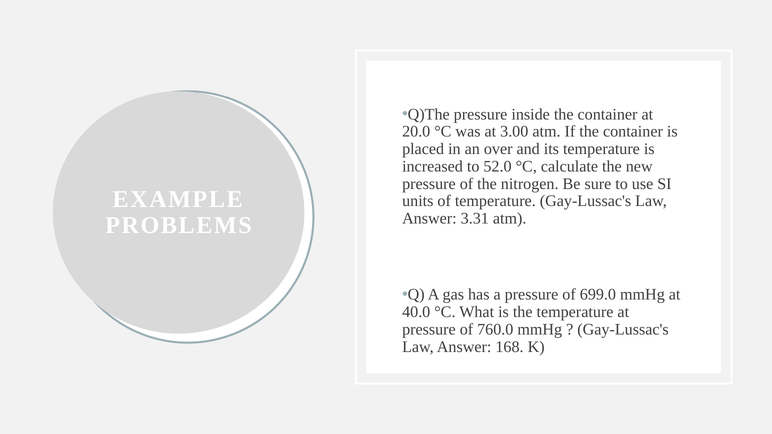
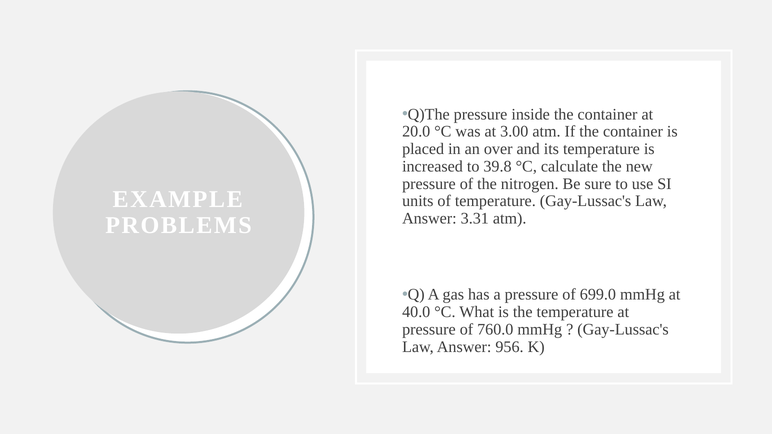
52.0: 52.0 -> 39.8
168: 168 -> 956
